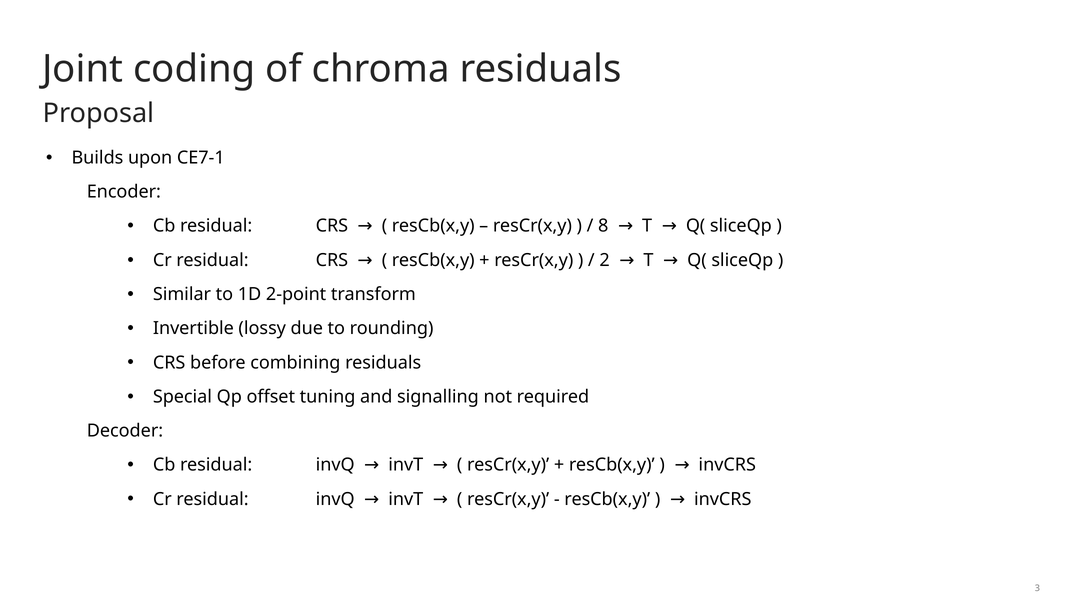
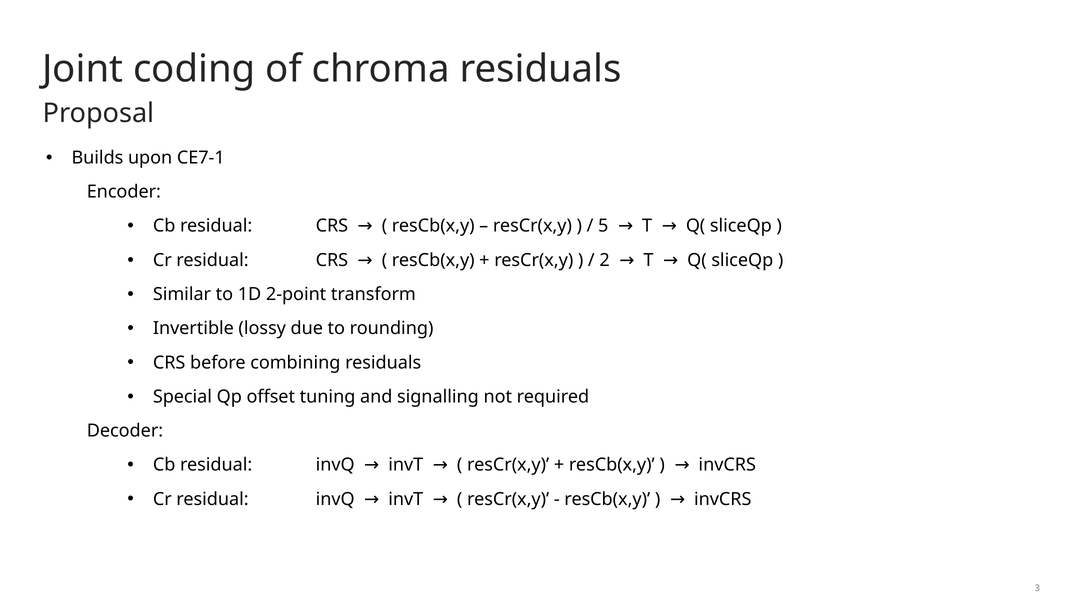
8: 8 -> 5
